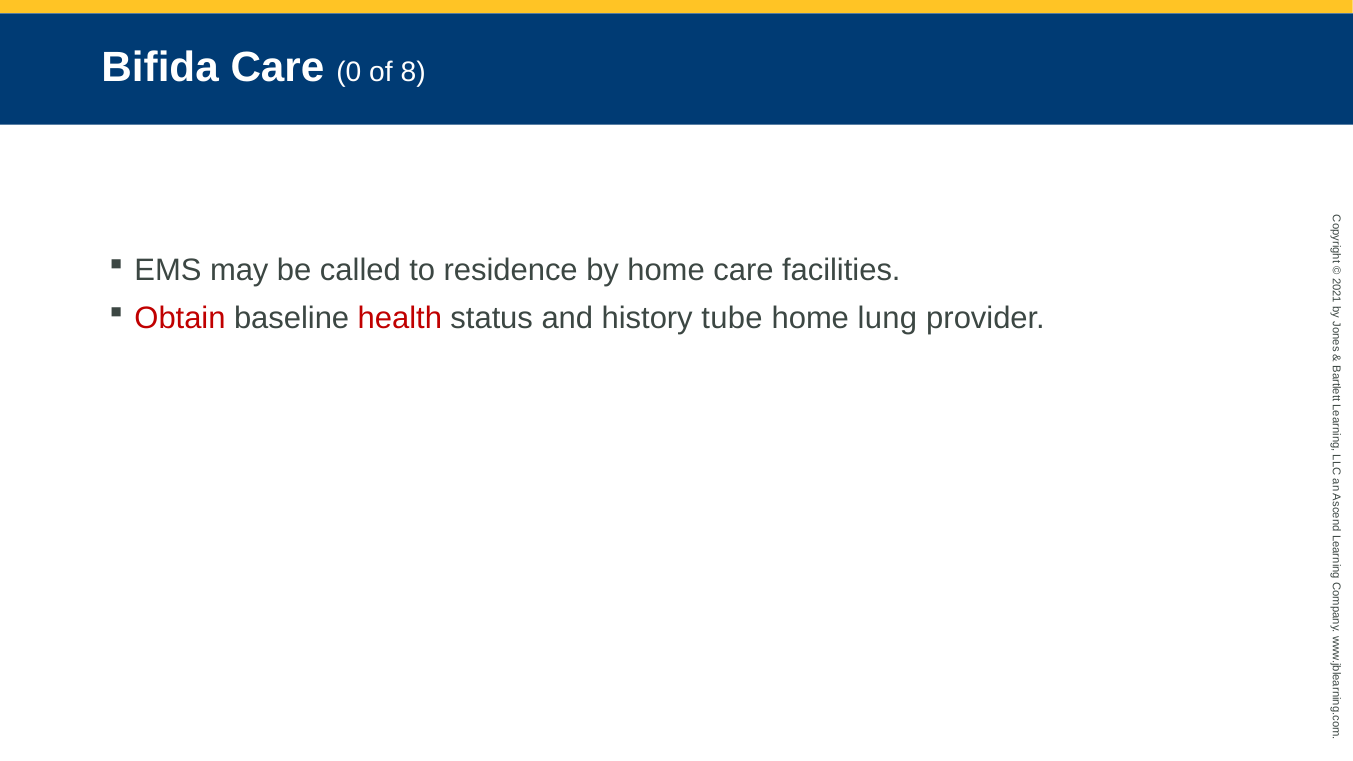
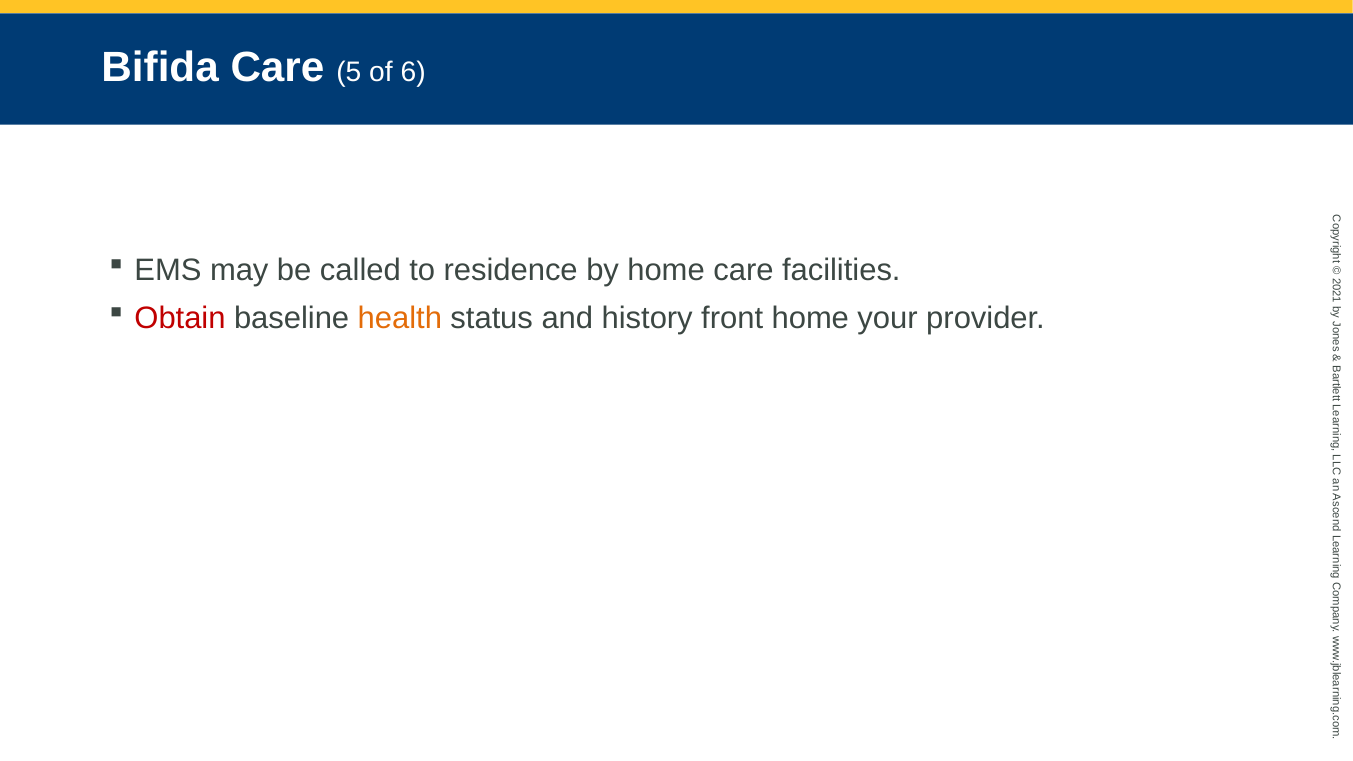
Care 0: 0 -> 5
8: 8 -> 6
health colour: red -> orange
tube: tube -> front
lung: lung -> your
